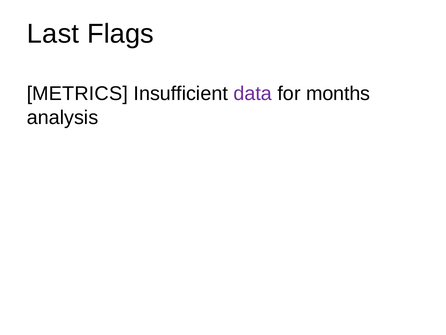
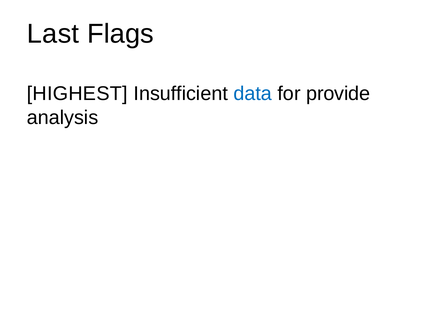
METRICS: METRICS -> HIGHEST
data colour: purple -> blue
months: months -> provide
